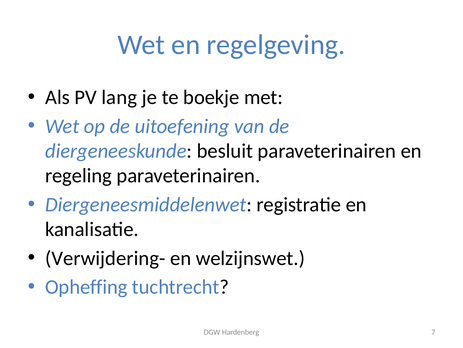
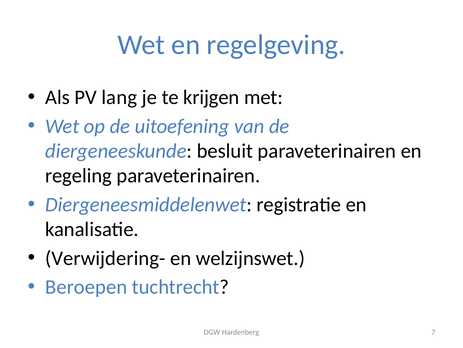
boekje: boekje -> krijgen
Opheffing: Opheffing -> Beroepen
